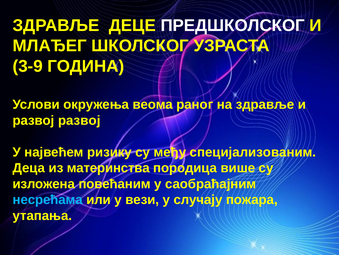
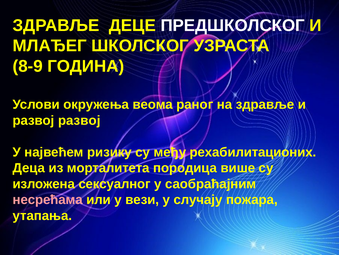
3-9: 3-9 -> 8-9
специјализованим: специјализованим -> рехабилитационих
материнства: материнства -> морталитета
повећаним: повећаним -> сексуалног
несрећама colour: light blue -> pink
